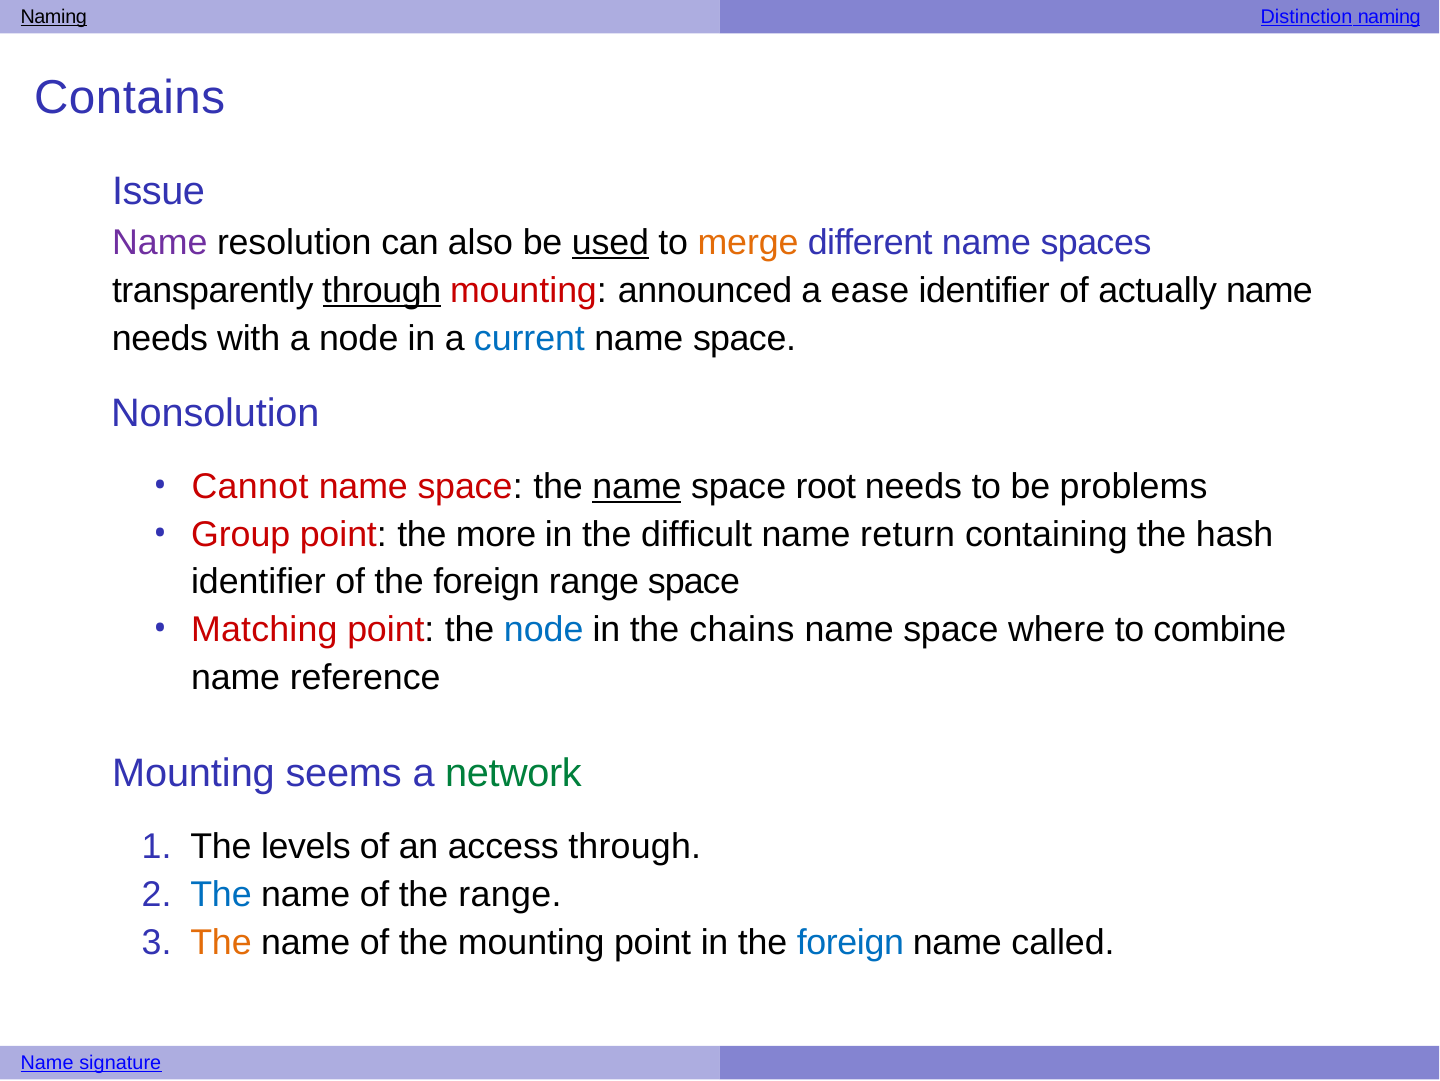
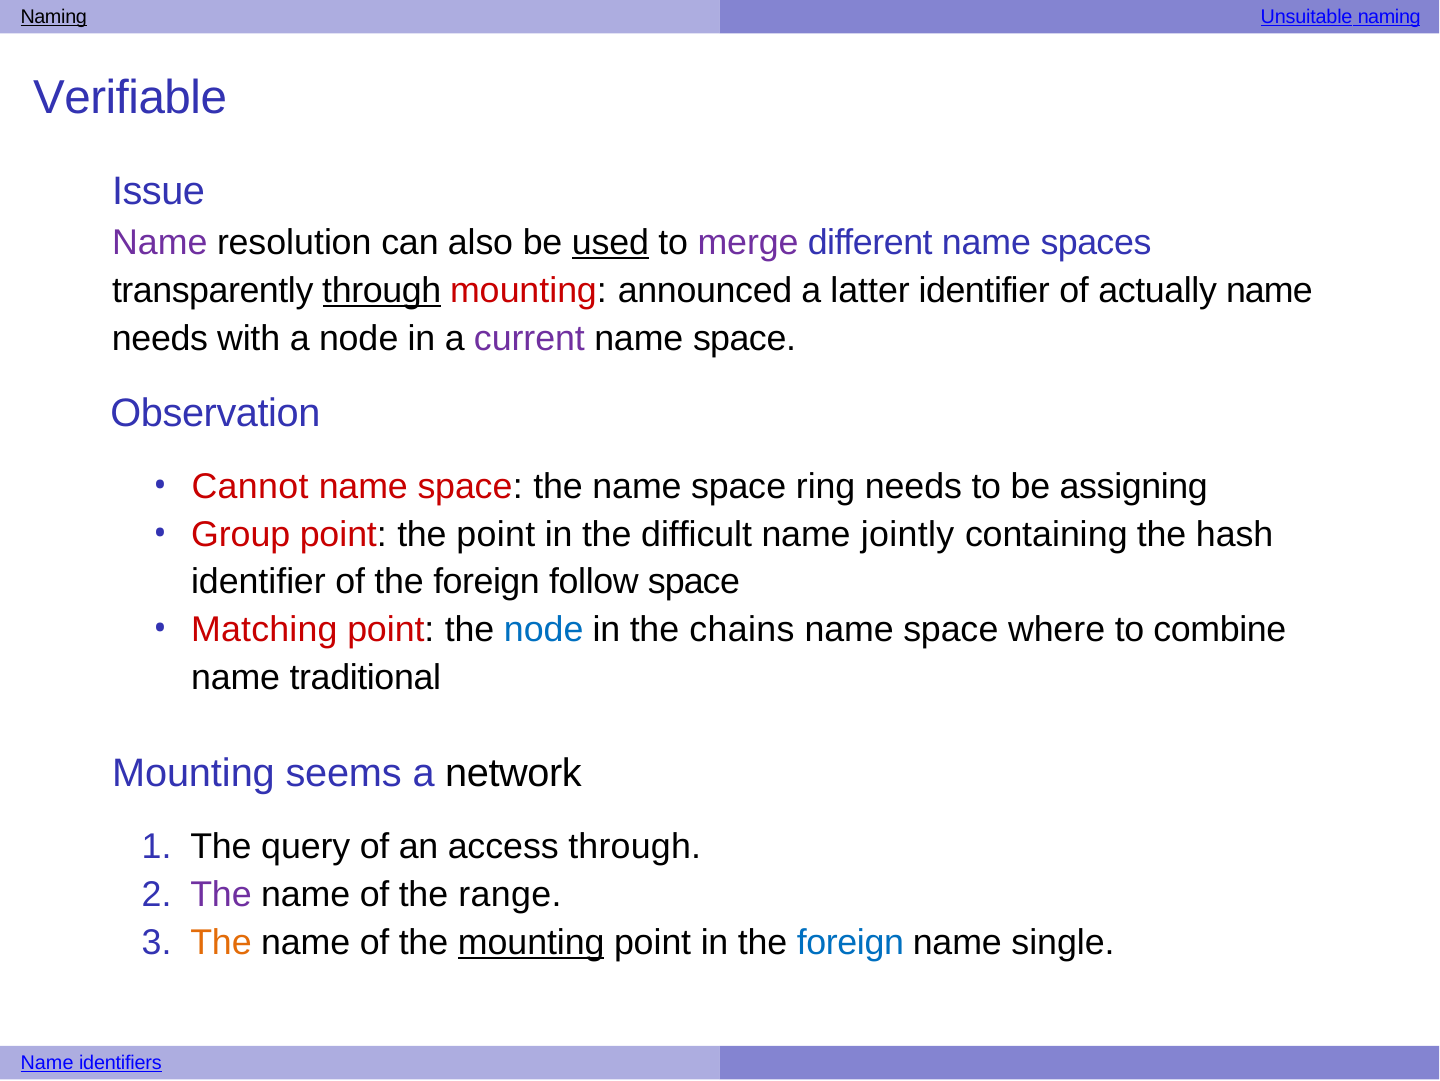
Distinction: Distinction -> Unsuitable
Contains: Contains -> Verifiable
merge colour: orange -> purple
ease: ease -> latter
current colour: blue -> purple
Nonsolution: Nonsolution -> Observation
name at (637, 487) underline: present -> none
root: root -> ring
problems: problems -> assigning
the more: more -> point
return: return -> jointly
foreign range: range -> follow
reference: reference -> traditional
network colour: green -> black
levels: levels -> query
The at (221, 895) colour: blue -> purple
mounting at (531, 943) underline: none -> present
called: called -> single
signature: signature -> identifiers
